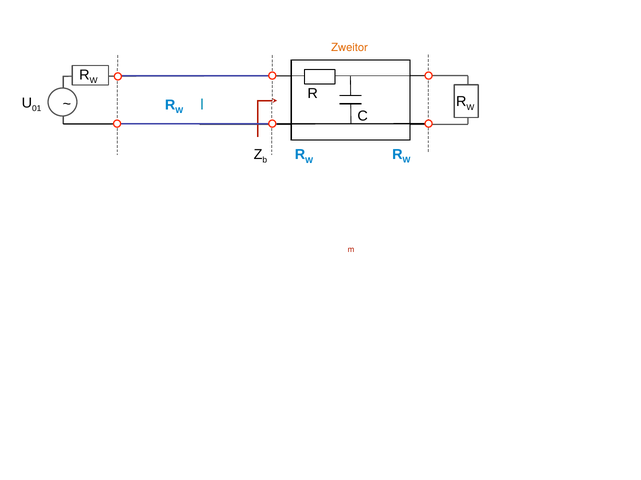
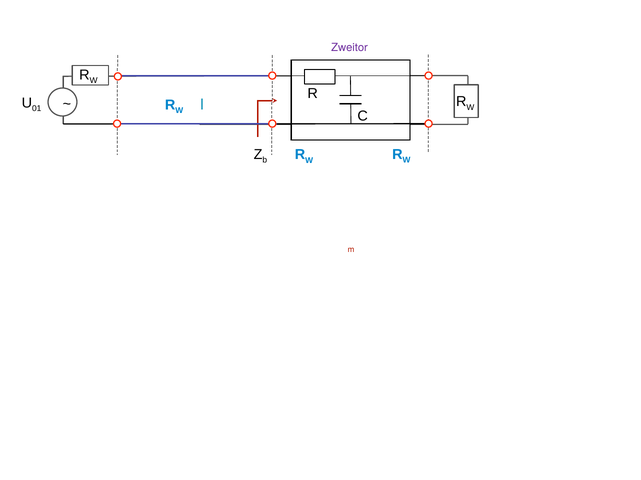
Zweitor colour: orange -> purple
